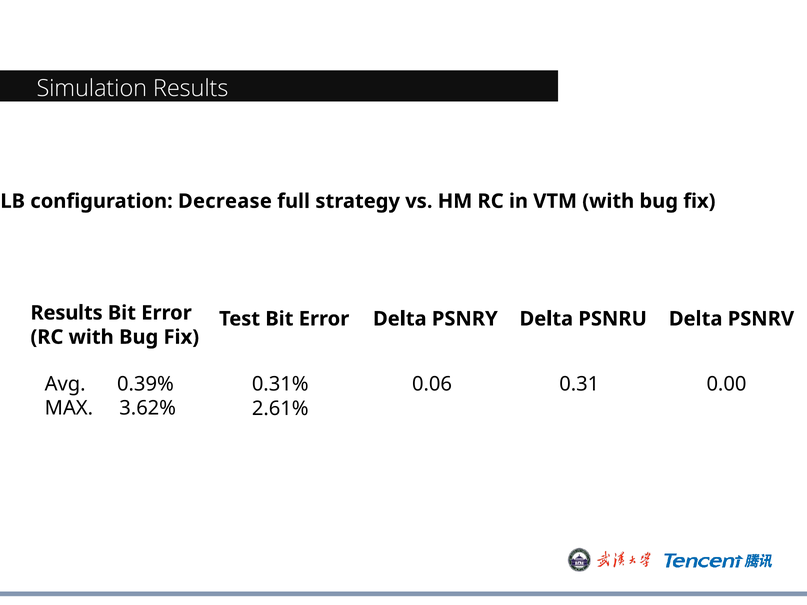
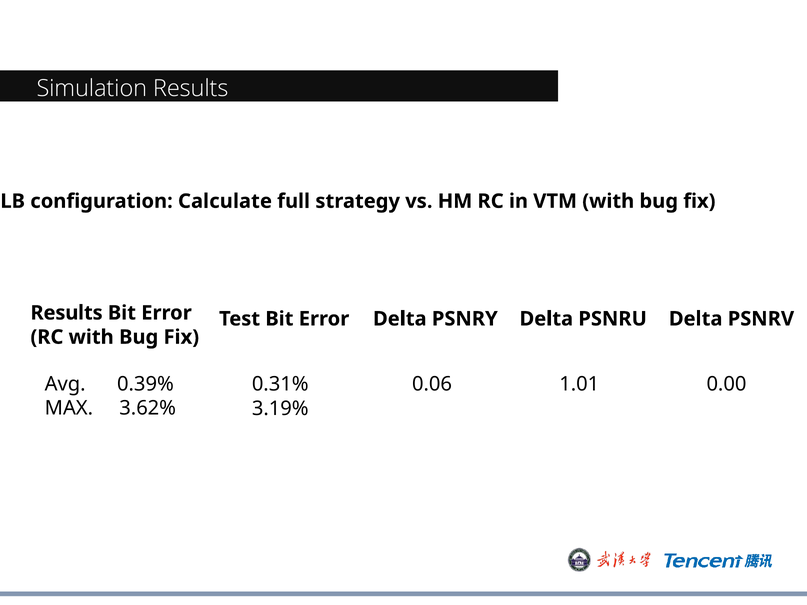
Decrease: Decrease -> Calculate
0.31: 0.31 -> 1.01
2.61%: 2.61% -> 3.19%
